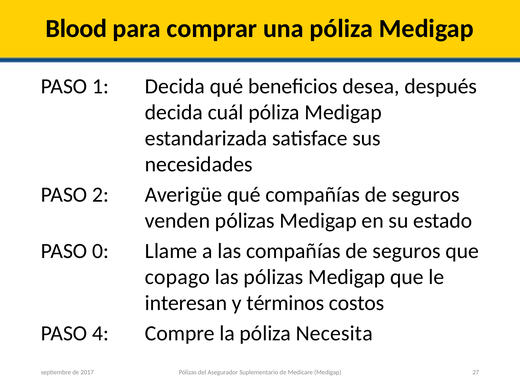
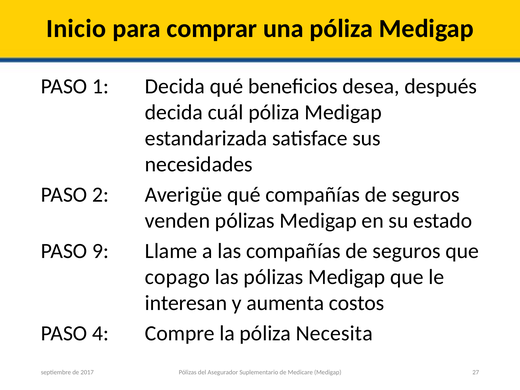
Blood: Blood -> Inicio
0: 0 -> 9
términos: términos -> aumenta
